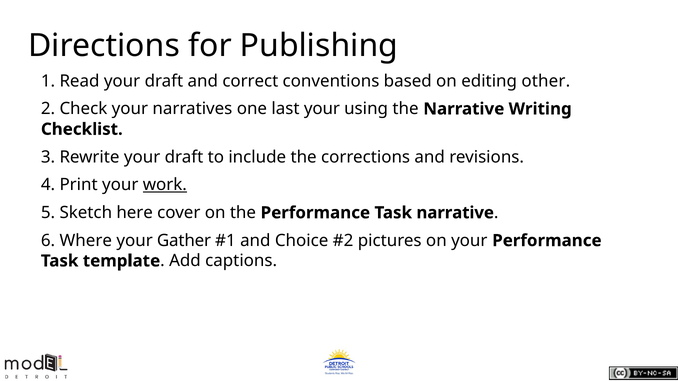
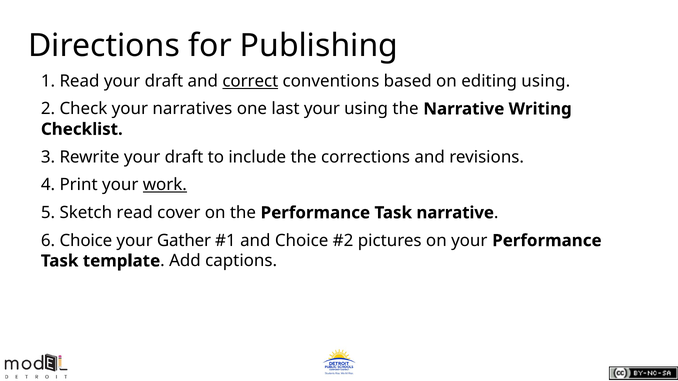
correct underline: none -> present
editing other: other -> using
Sketch here: here -> read
6 Where: Where -> Choice
